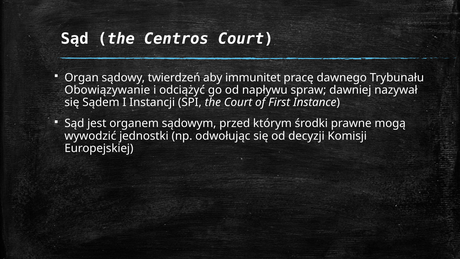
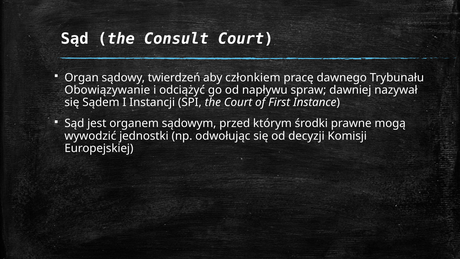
Centros: Centros -> Consult
immunitet: immunitet -> członkiem
